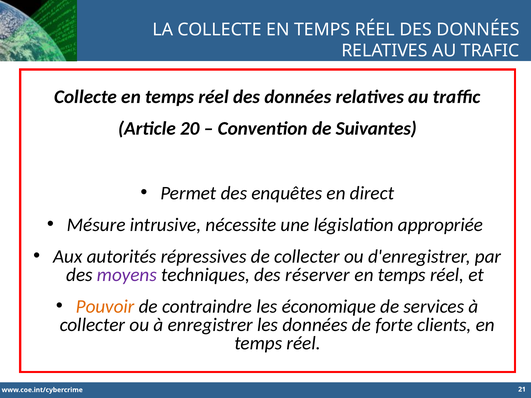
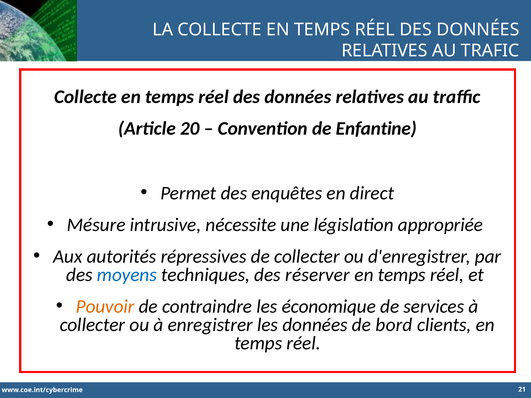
Suivantes: Suivantes -> Enfantine
moyens colour: purple -> blue
forte: forte -> bord
